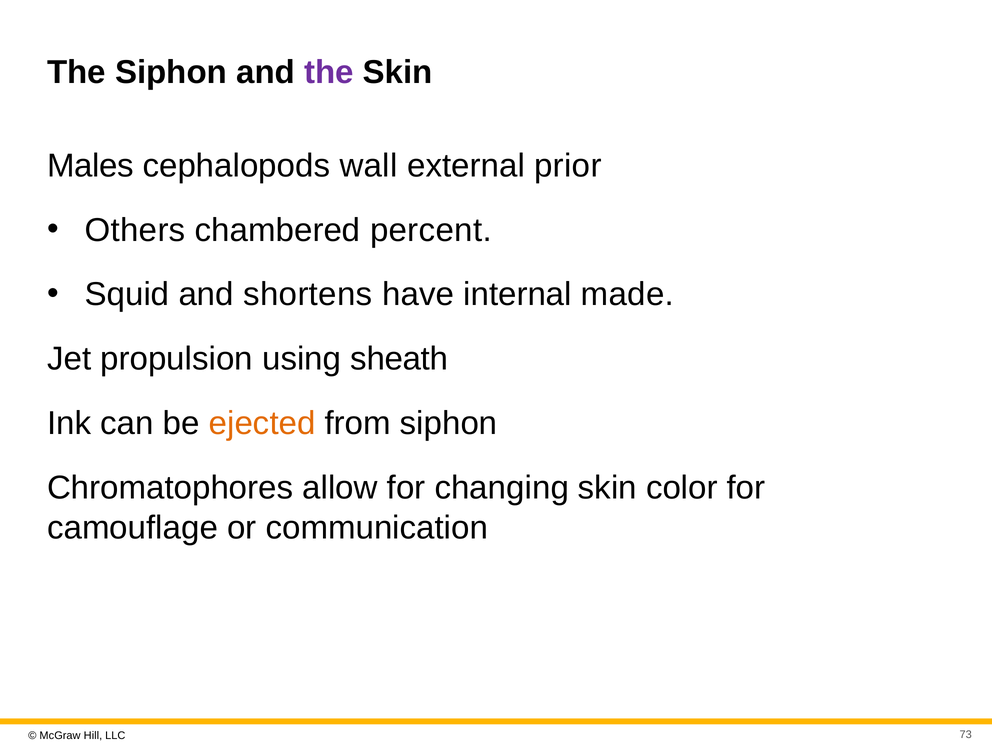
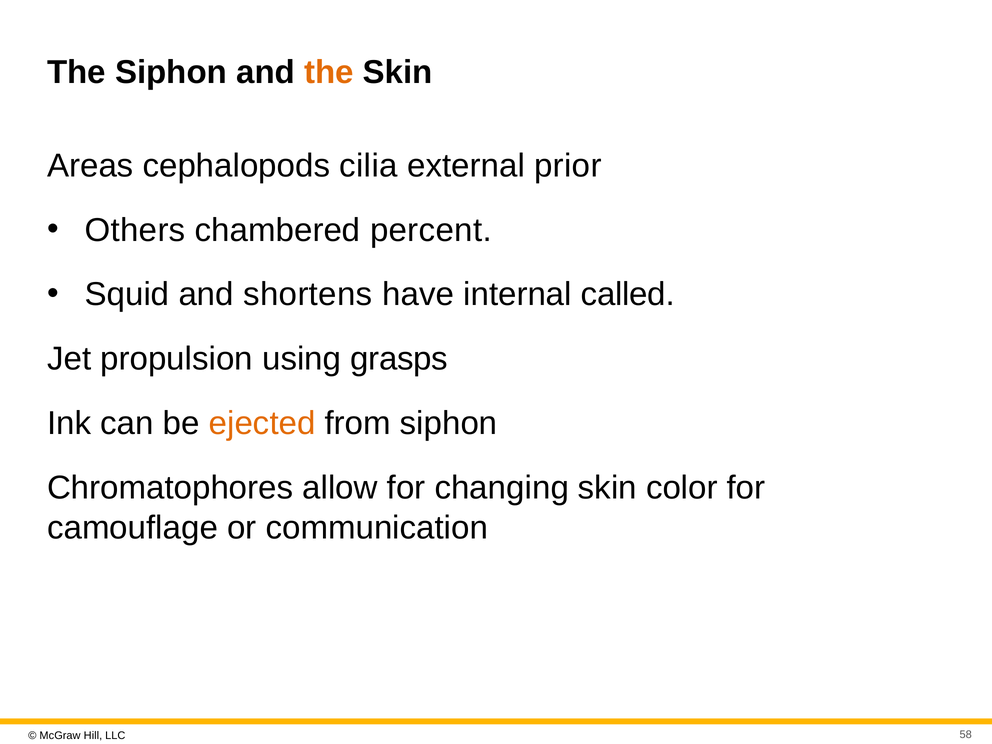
the at (329, 72) colour: purple -> orange
Males: Males -> Areas
wall: wall -> cilia
made: made -> called
sheath: sheath -> grasps
73: 73 -> 58
